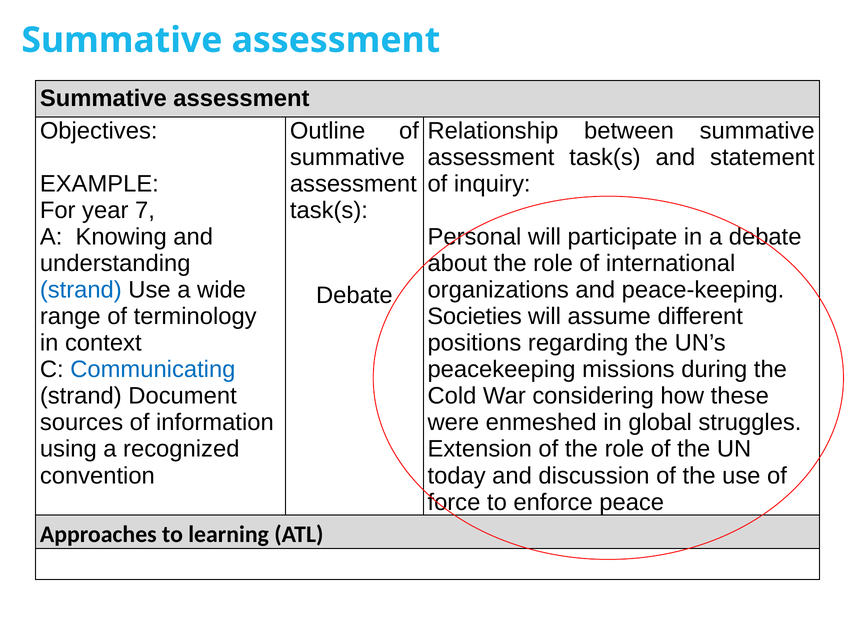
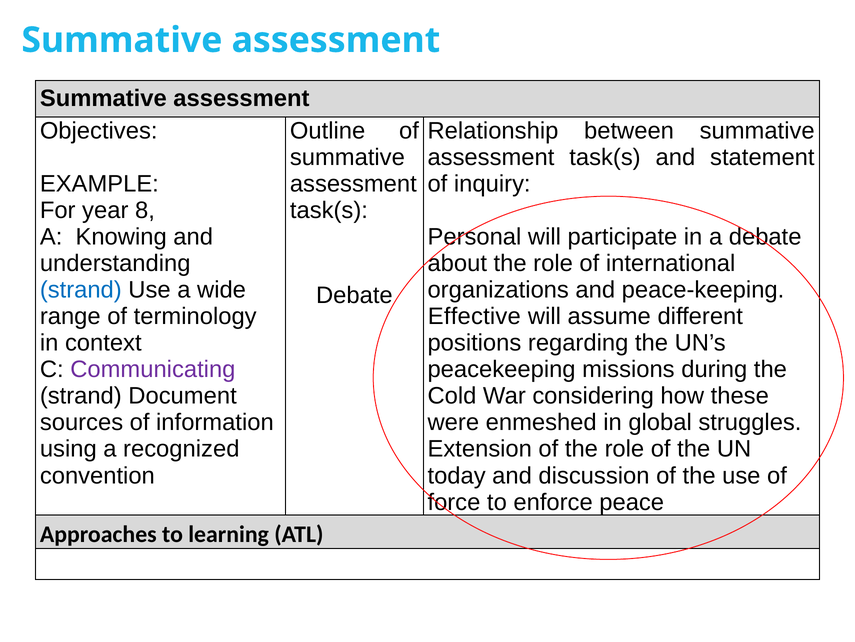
7: 7 -> 8
Societies: Societies -> Effective
Communicating colour: blue -> purple
